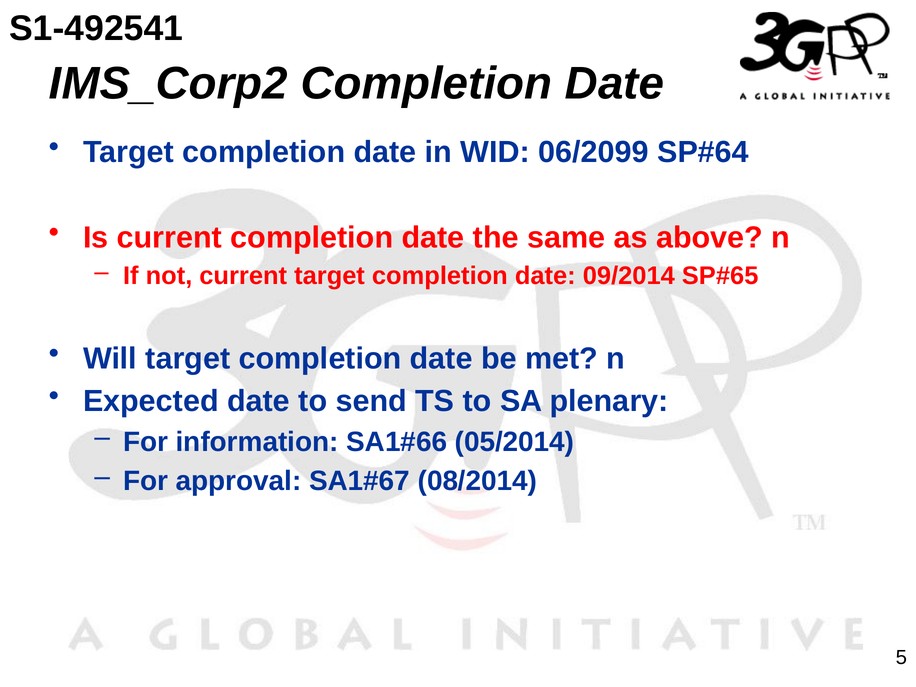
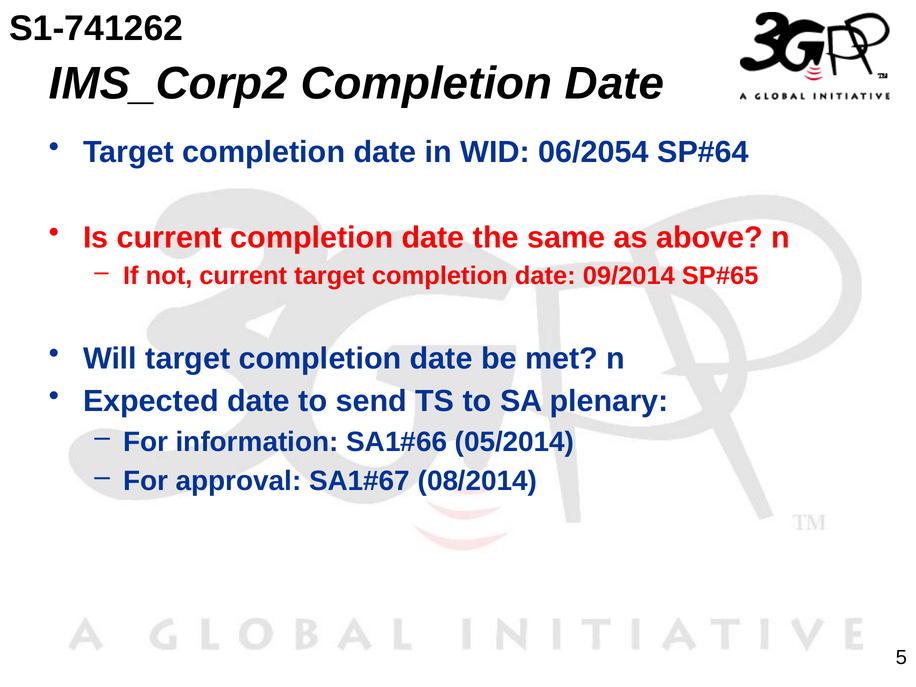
S1-492541: S1-492541 -> S1-741262
06/2099: 06/2099 -> 06/2054
